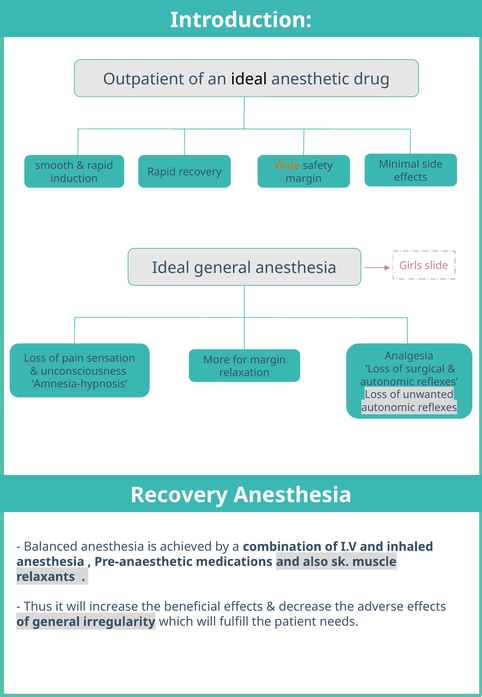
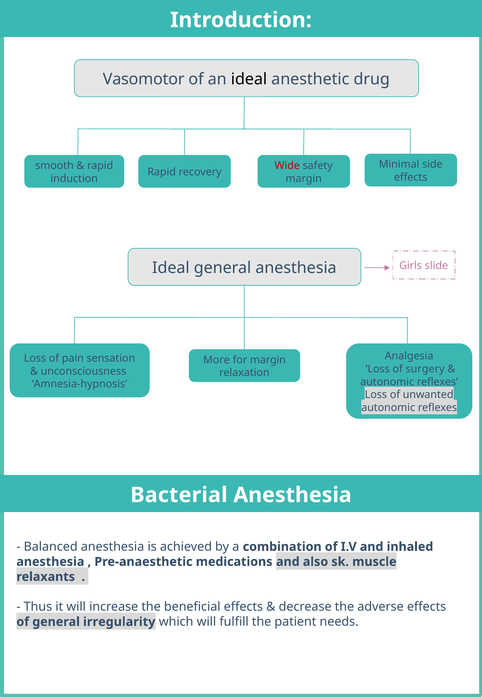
Outpatient: Outpatient -> Vasomotor
Wide colour: orange -> red
surgical: surgical -> surgery
Recovery at (179, 494): Recovery -> Bacterial
